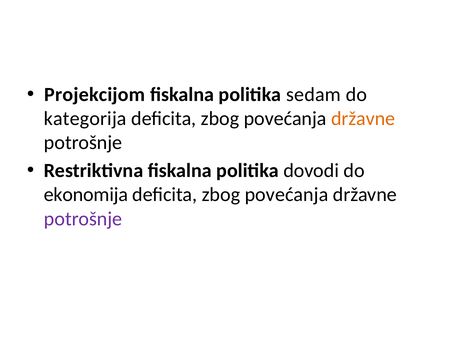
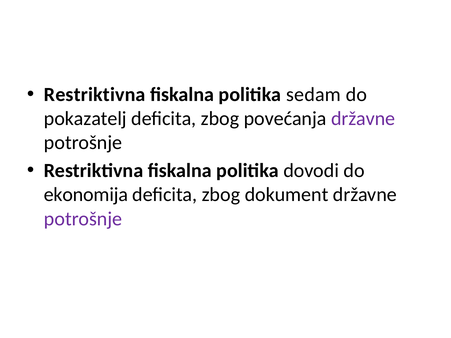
Projekcijom at (95, 95): Projekcijom -> Restriktivna
kategorija: kategorija -> pokazatelj
državne at (363, 119) colour: orange -> purple
povećanja at (287, 195): povećanja -> dokument
